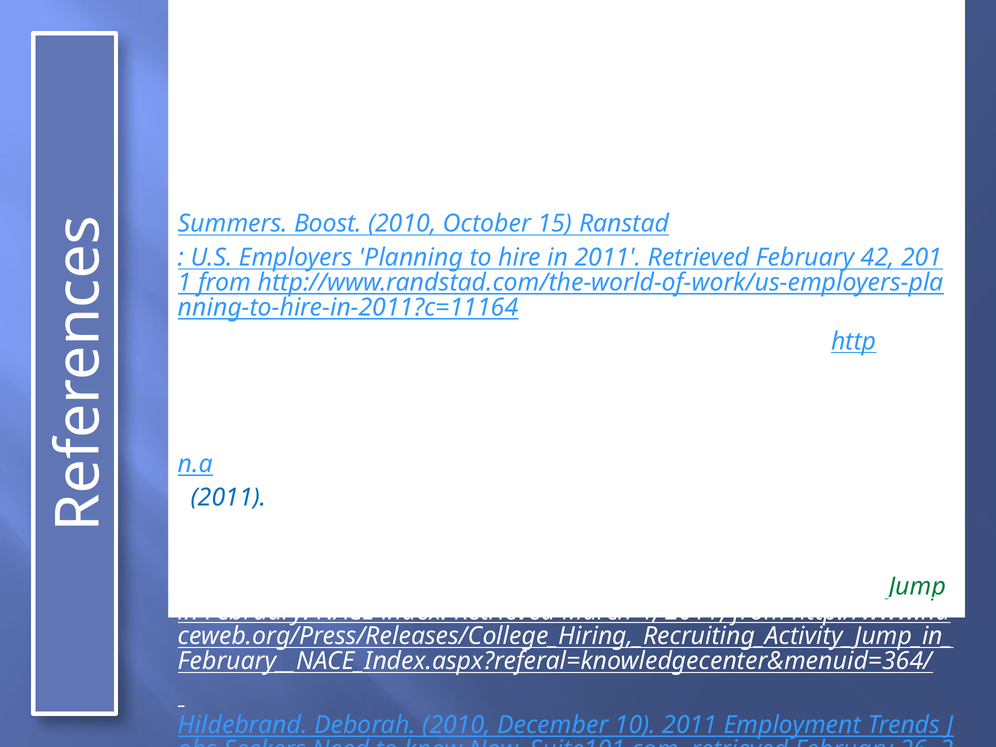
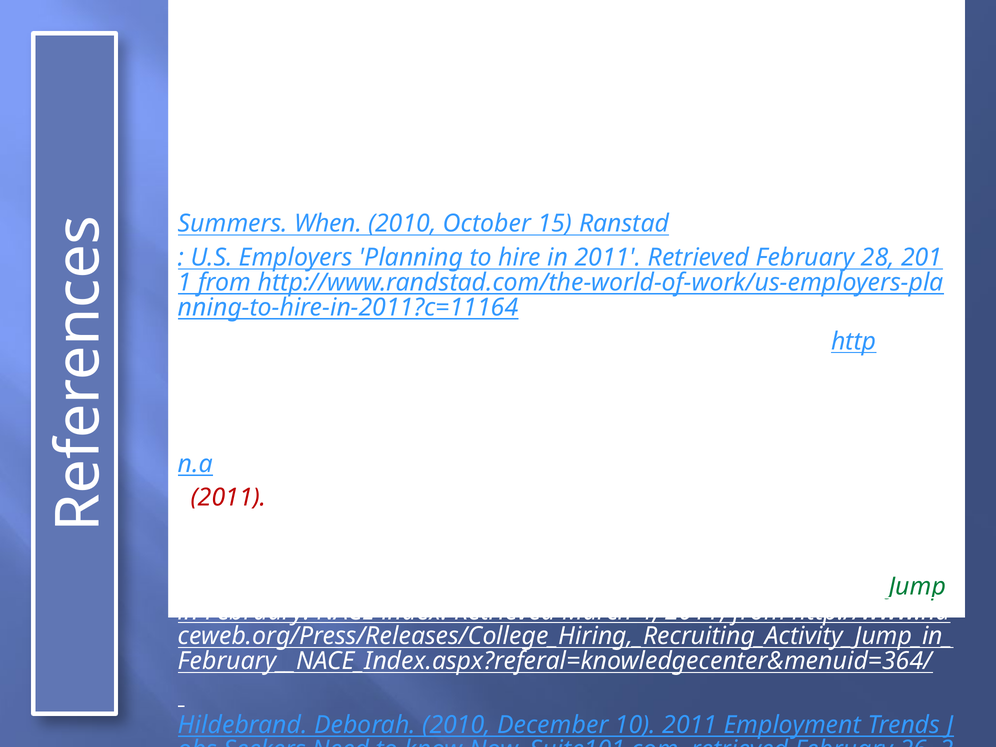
Boost: Boost -> When
42: 42 -> 28
2011 at (229, 498) colour: blue -> red
